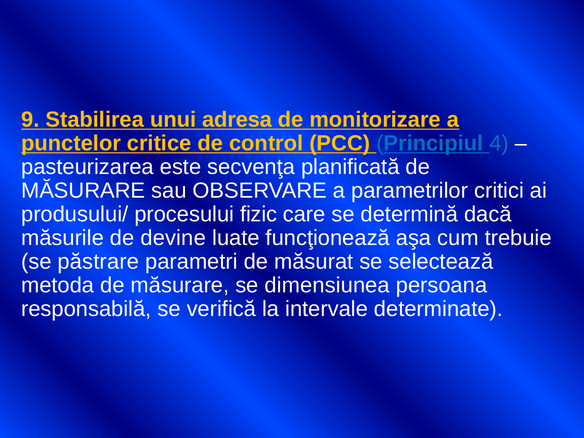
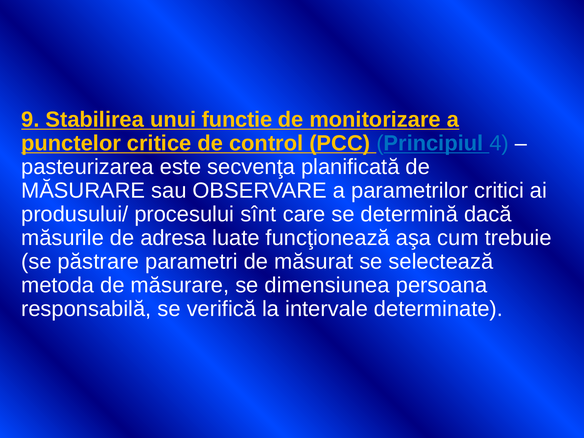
adresa: adresa -> functie
fizic: fizic -> sînt
devine: devine -> adresa
